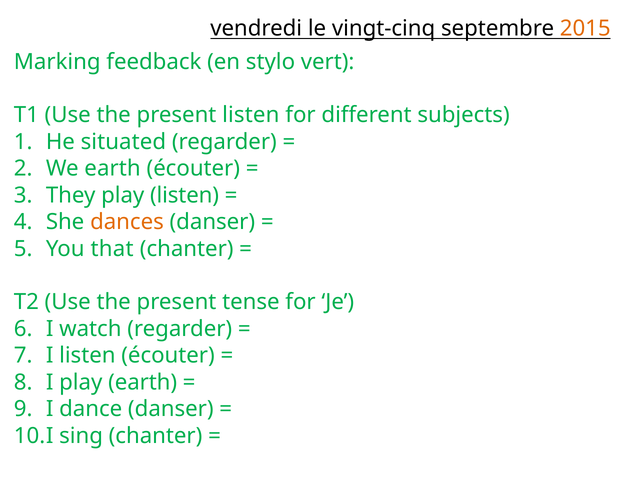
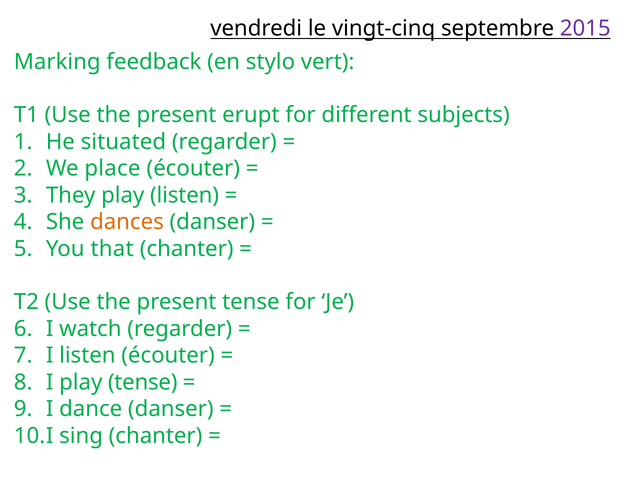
2015 colour: orange -> purple
present listen: listen -> erupt
We earth: earth -> place
play earth: earth -> tense
